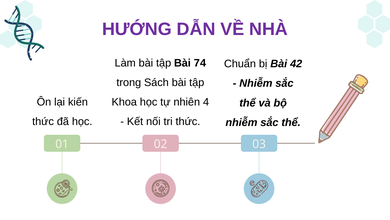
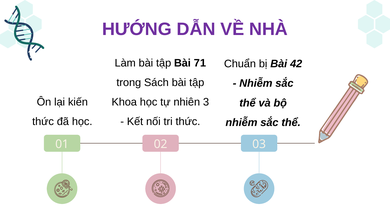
74: 74 -> 71
4: 4 -> 3
